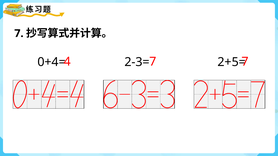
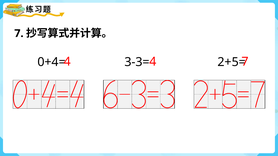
4 7: 7 -> 4
2-3=: 2-3= -> 3-3=
